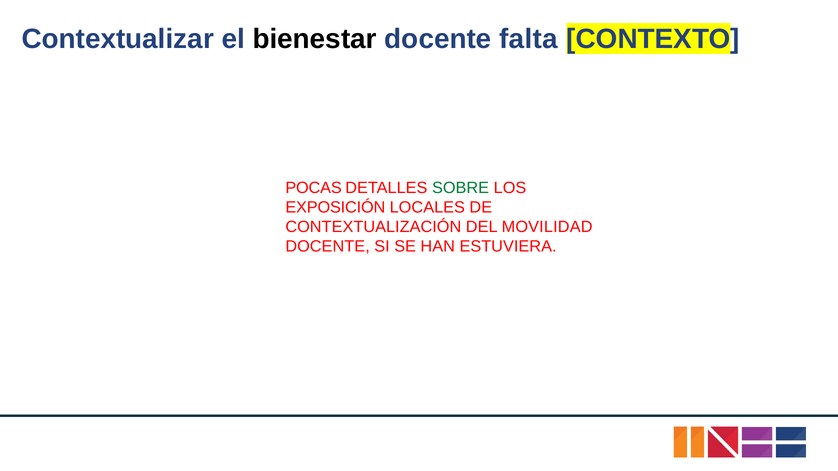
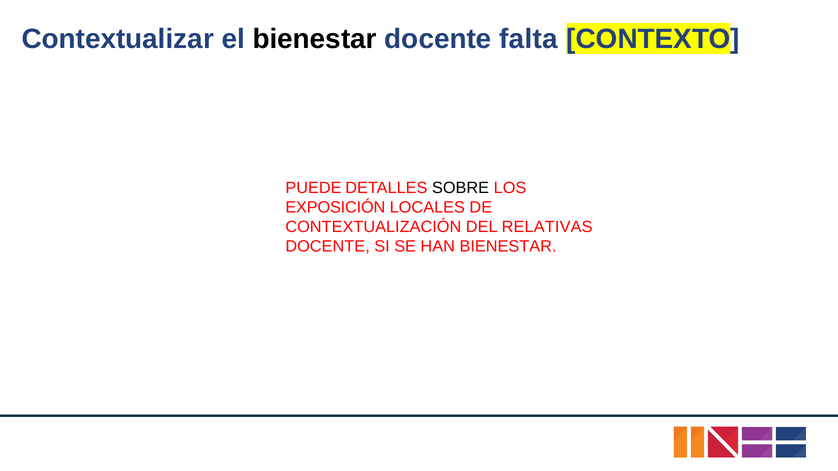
POCAS: POCAS -> PUEDE
SOBRE colour: green -> black
MOVILIDAD: MOVILIDAD -> RELATIVAS
HAN ESTUVIERA: ESTUVIERA -> BIENESTAR
